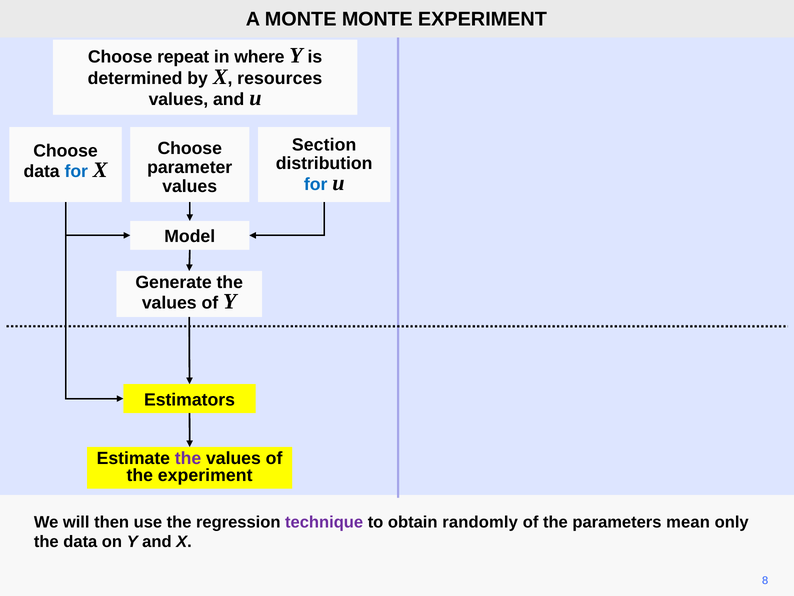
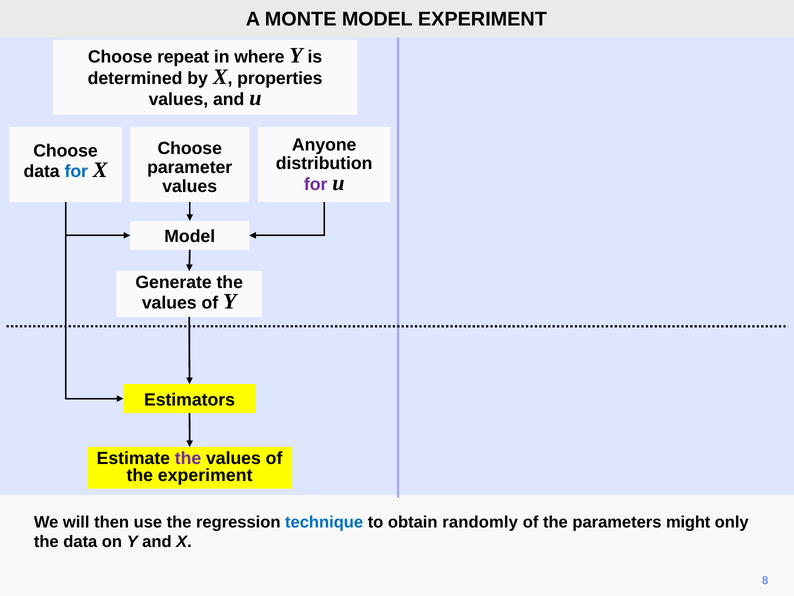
MONTE MONTE: MONTE -> MODEL
resources: resources -> properties
Section: Section -> Anyone
for at (316, 184) colour: blue -> purple
technique colour: purple -> blue
mean: mean -> might
